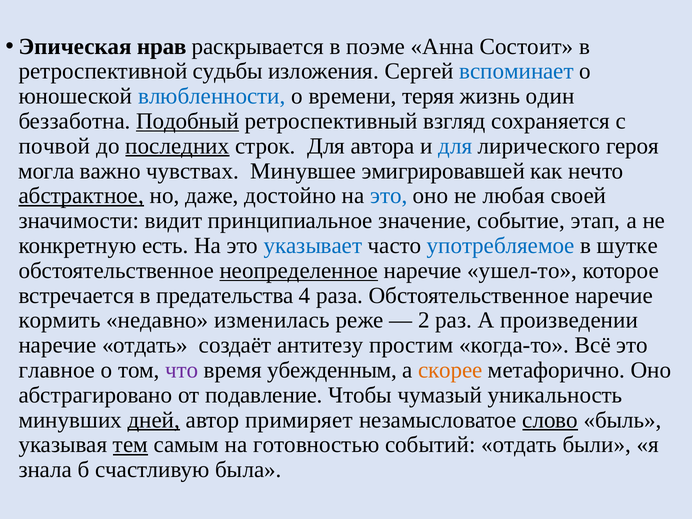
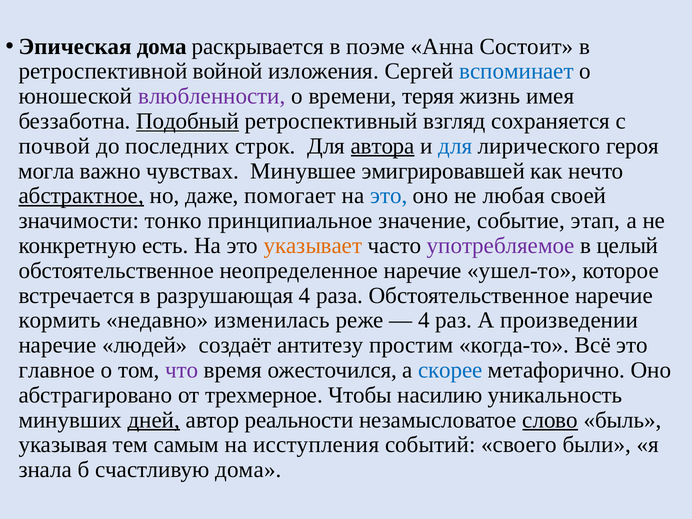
Эпическая нрав: нрав -> дома
судьбы: судьбы -> войной
влюбленности colour: blue -> purple
один: один -> имея
последних underline: present -> none
автора underline: none -> present
достойно: достойно -> помогает
видит: видит -> тонко
указывает colour: blue -> orange
употребляемое colour: blue -> purple
шутке: шутке -> целый
неопределенное underline: present -> none
предательства: предательства -> разрушающая
2 at (424, 320): 2 -> 4
наречие отдать: отдать -> людей
убежденным: убежденным -> ожесточился
скорее colour: orange -> blue
подавление: подавление -> трехмерное
чумазый: чумазый -> насилию
примиряет: примиряет -> реальности
тем underline: present -> none
готовностью: готовностью -> исступления
событий отдать: отдать -> своего
счастливую была: была -> дома
